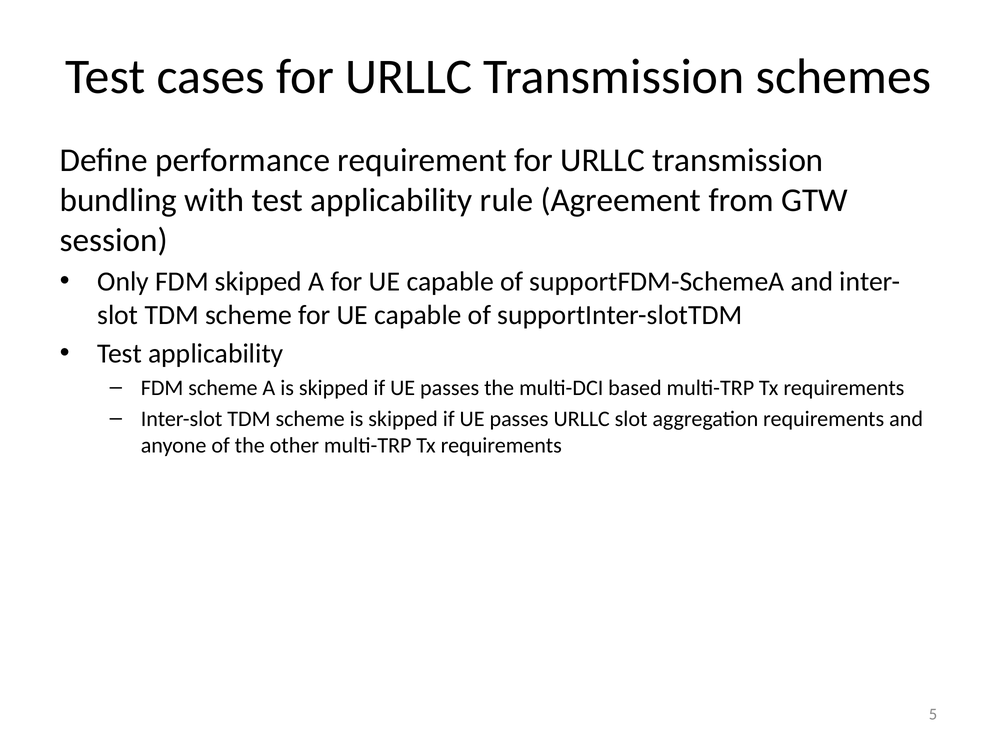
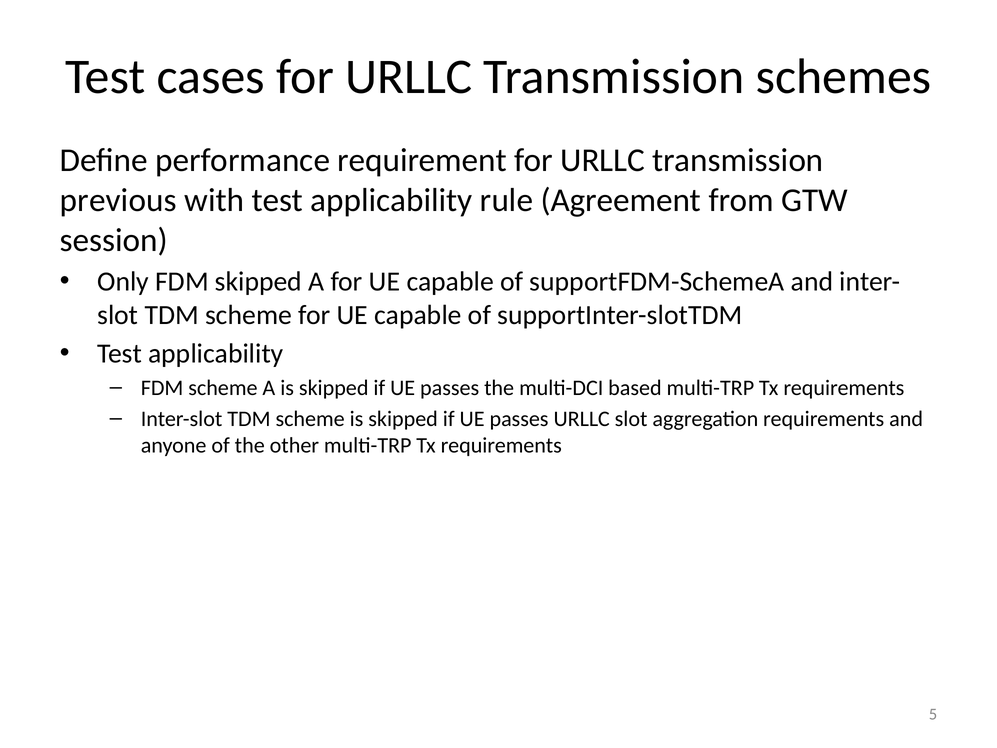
bundling: bundling -> previous
